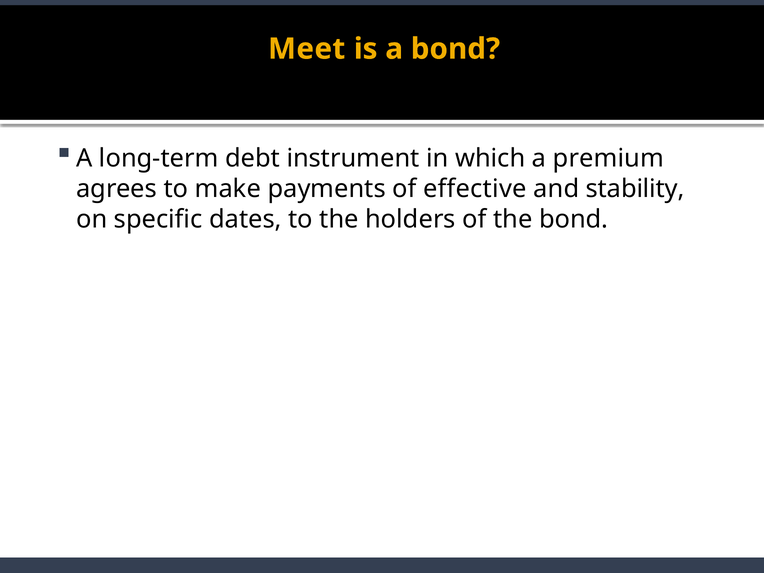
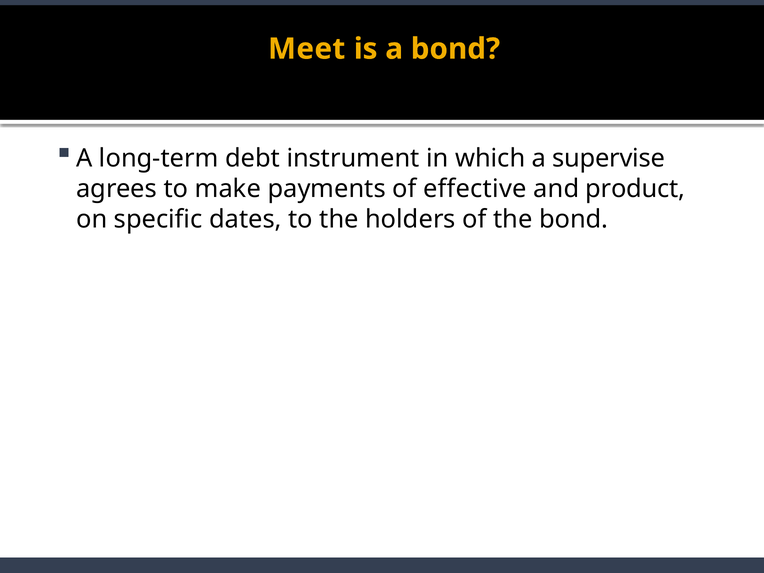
premium: premium -> supervise
stability: stability -> product
